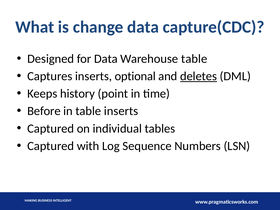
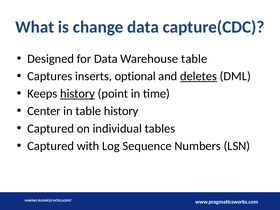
history at (78, 94) underline: none -> present
Before: Before -> Center
table inserts: inserts -> history
